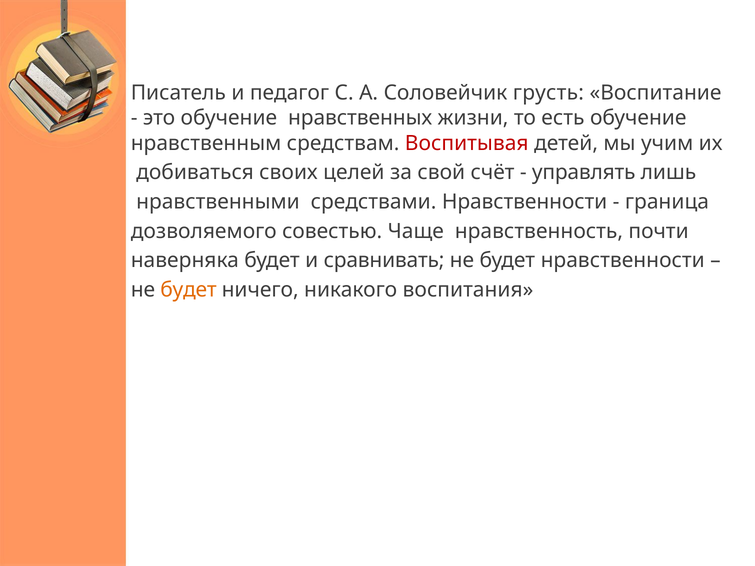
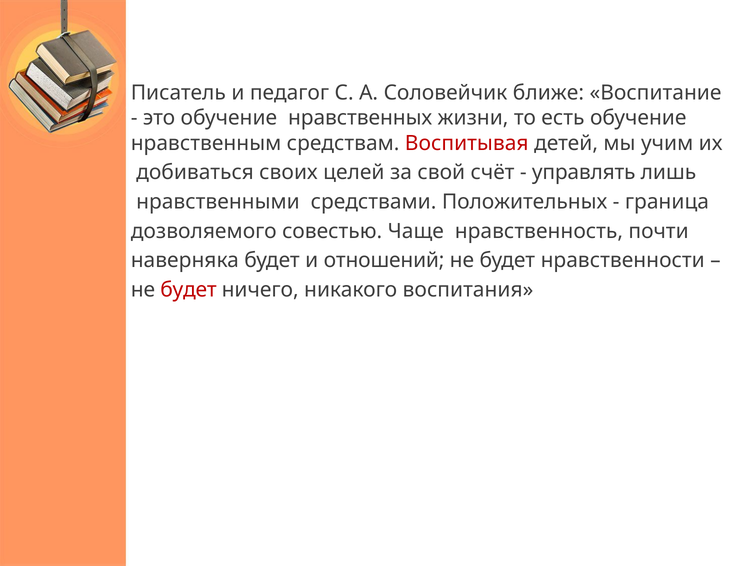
грусть: грусть -> ближе
средствами Нравственности: Нравственности -> Положительных
сравнивать: сравнивать -> отношений
будет at (188, 290) colour: orange -> red
